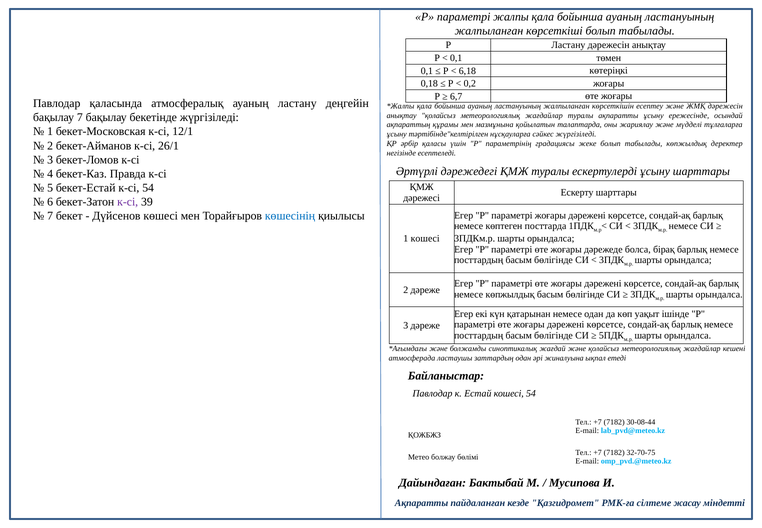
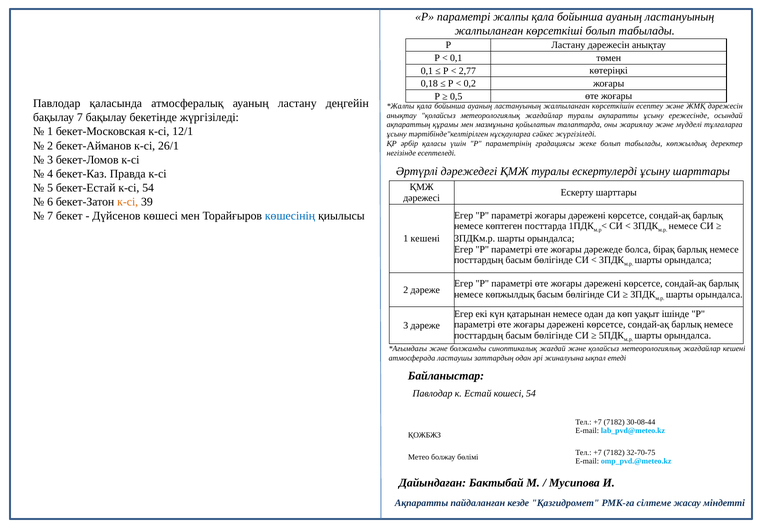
6,18: 6,18 -> 2,77
6,7: 6,7 -> 0,5
к-сі at (128, 202) colour: purple -> orange
1 кошесi: кошесi -> кешені
